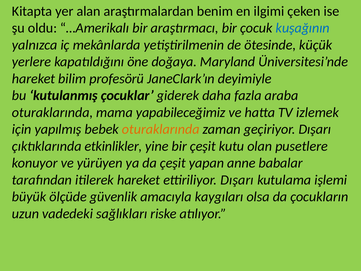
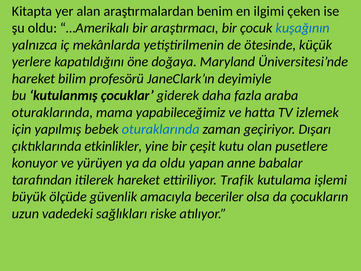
oturaklarında at (161, 129) colour: orange -> blue
da çeşit: çeşit -> oldu
ettiriliyor Dışarı: Dışarı -> Trafik
kaygıları: kaygıları -> beceriler
